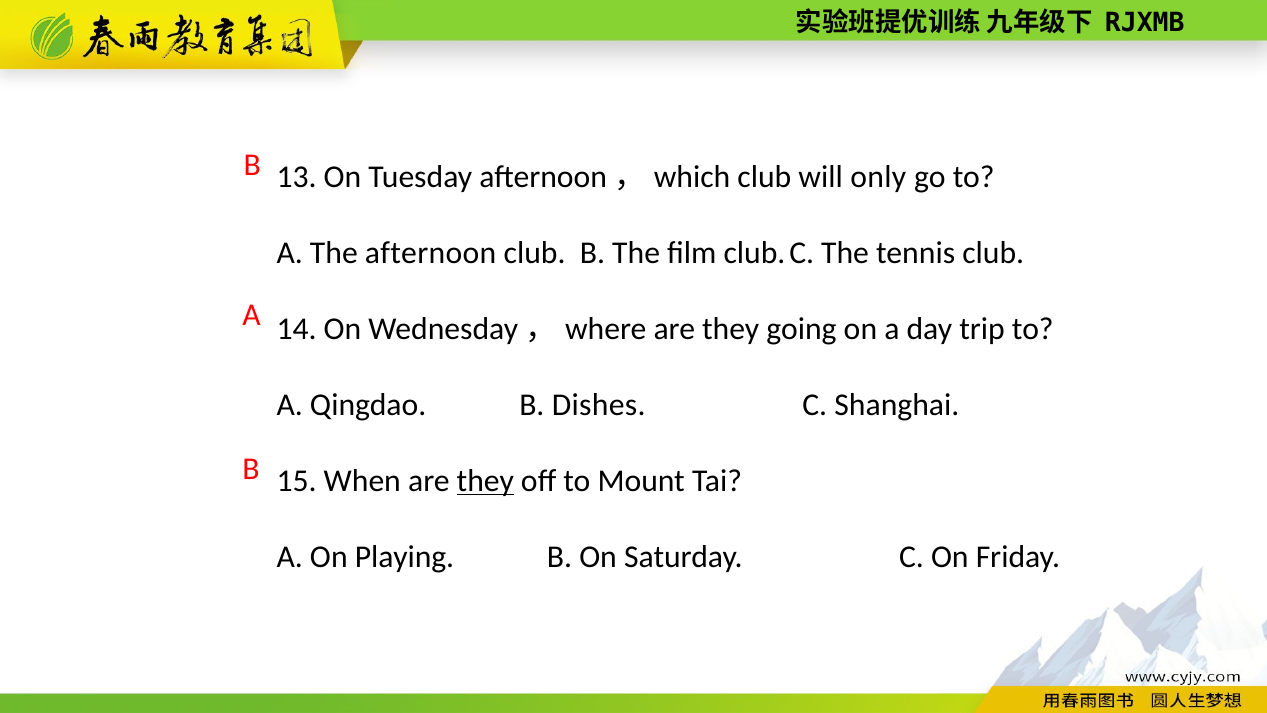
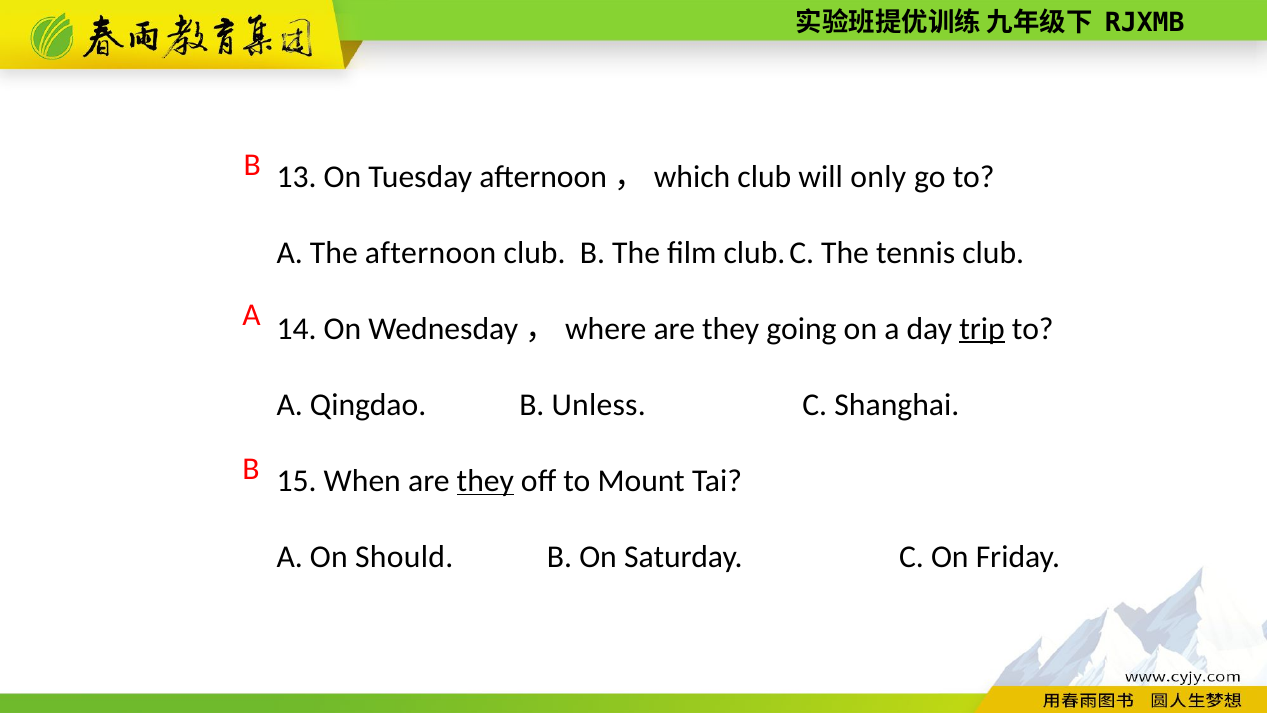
trip underline: none -> present
Dishes: Dishes -> Unless
Playing: Playing -> Should
